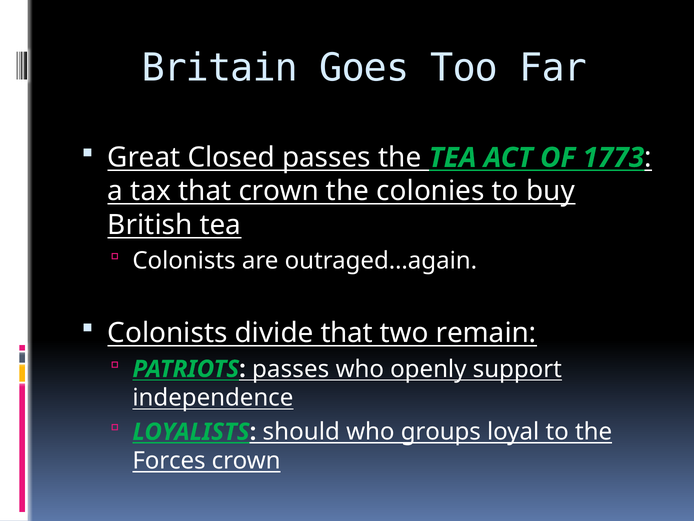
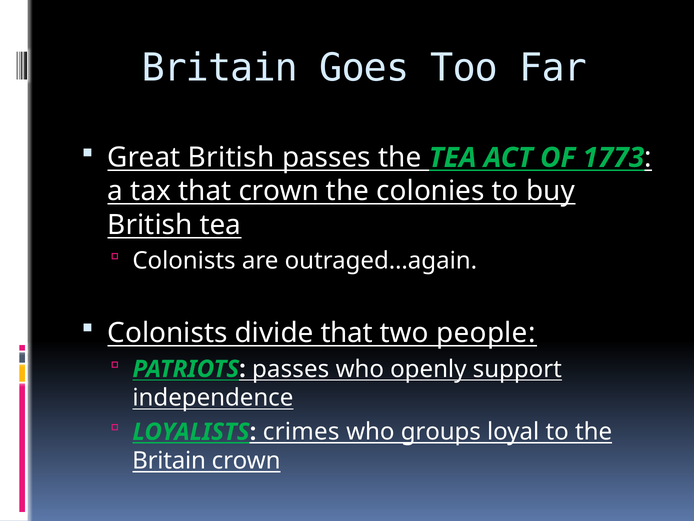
Great Closed: Closed -> British
remain: remain -> people
should: should -> crimes
Forces at (169, 460): Forces -> Britain
